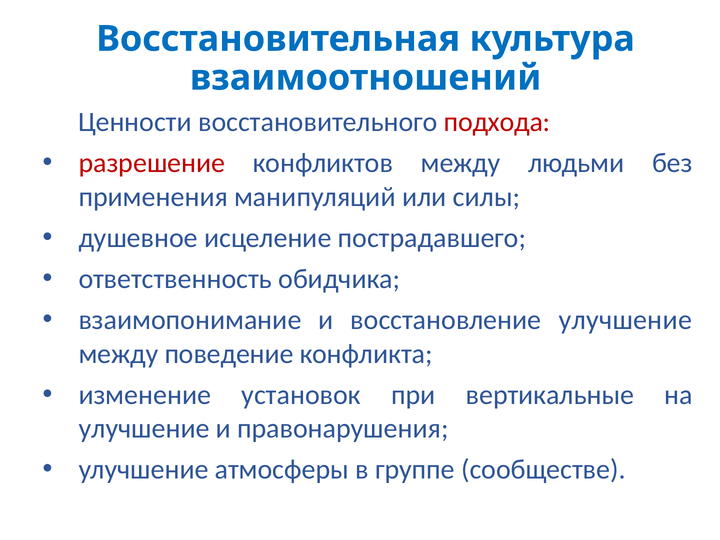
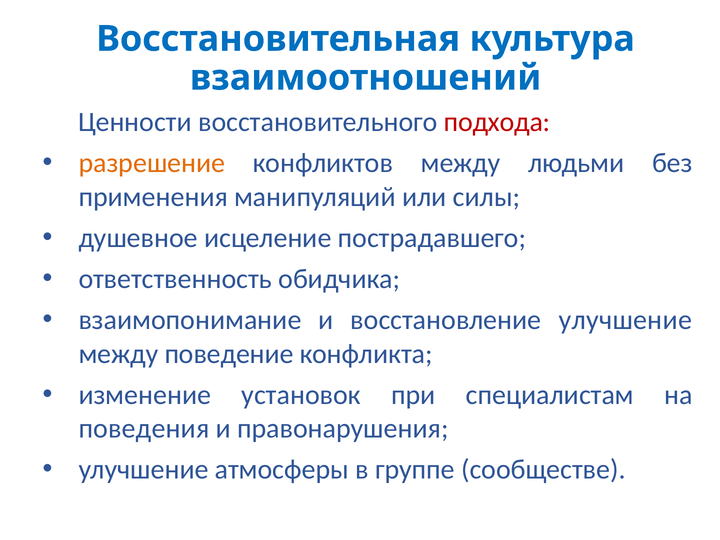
разрешение colour: red -> orange
вертикальные: вертикальные -> специалистам
улучшение at (144, 429): улучшение -> поведения
